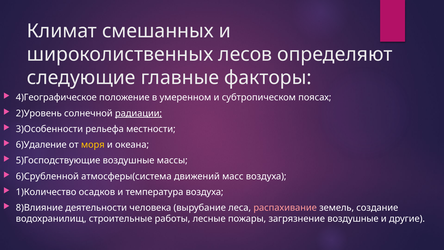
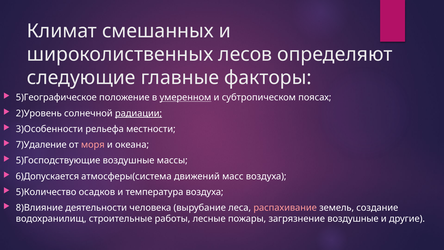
4)Географическое: 4)Географическое -> 5)Географическое
умеренном underline: none -> present
6)Удаление: 6)Удаление -> 7)Удаление
моря colour: yellow -> pink
6)Срубленной: 6)Срубленной -> 6)Допускается
1)Количество: 1)Количество -> 5)Количество
